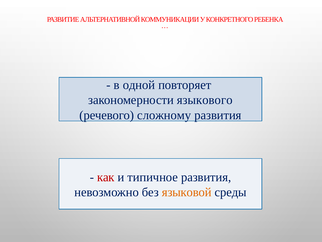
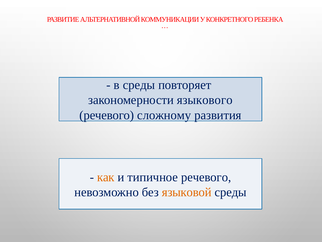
в одной: одной -> среды
как colour: red -> orange
типичное развития: развития -> речевого
